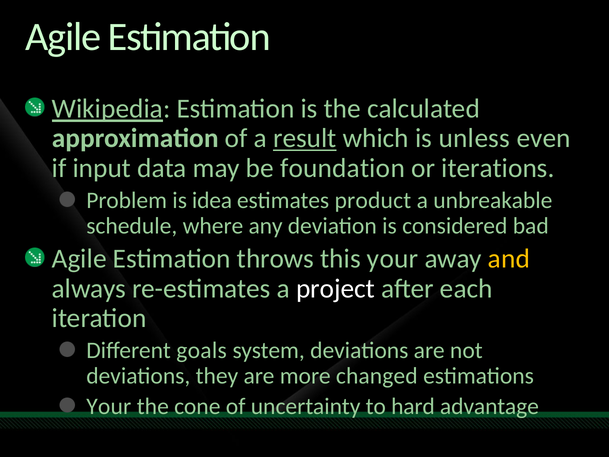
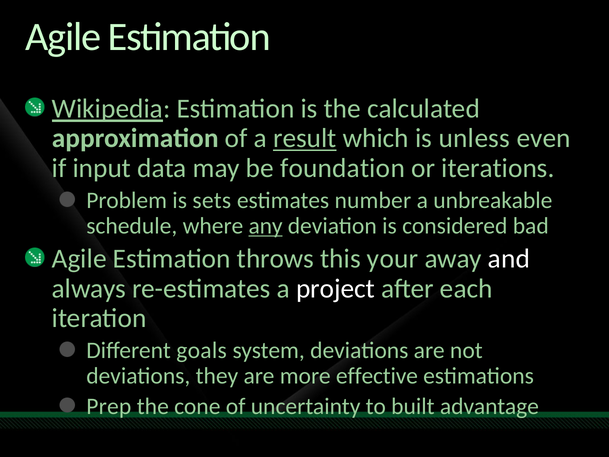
idea: idea -> sets
product: product -> number
any underline: none -> present
and colour: yellow -> white
changed: changed -> effective
Your at (109, 406): Your -> Prep
hard: hard -> built
